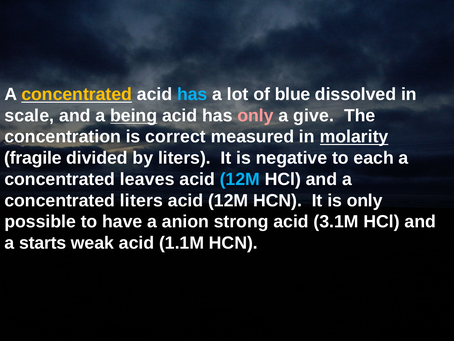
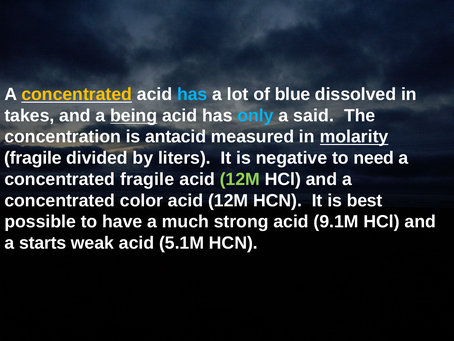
scale: scale -> takes
only at (256, 115) colour: pink -> light blue
give: give -> said
correct: correct -> antacid
each: each -> need
concentrated leaves: leaves -> fragile
12M at (240, 179) colour: light blue -> light green
concentrated liters: liters -> color
is only: only -> best
anion: anion -> much
3.1M: 3.1M -> 9.1M
1.1M: 1.1M -> 5.1M
